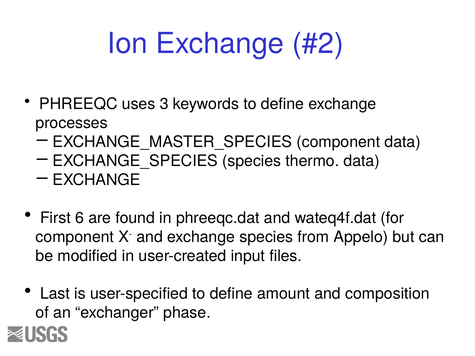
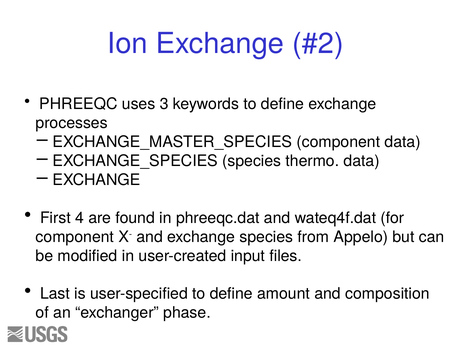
6: 6 -> 4
